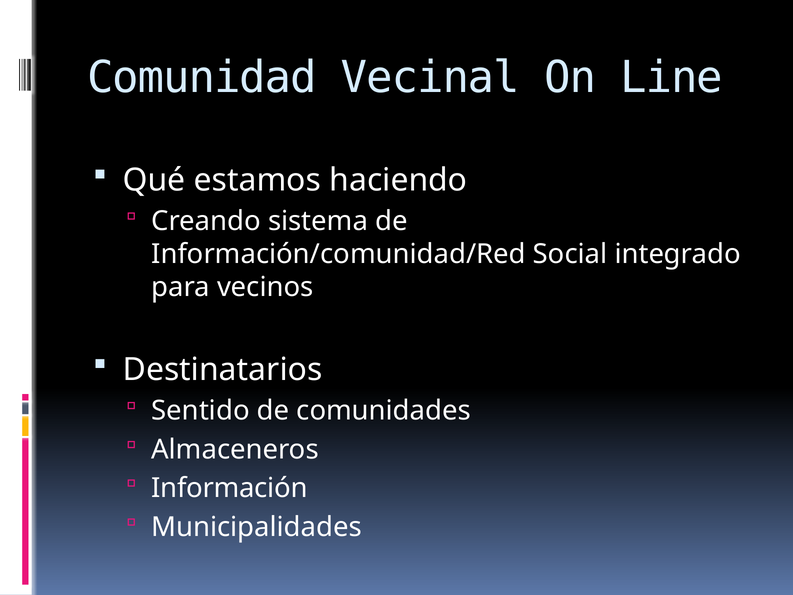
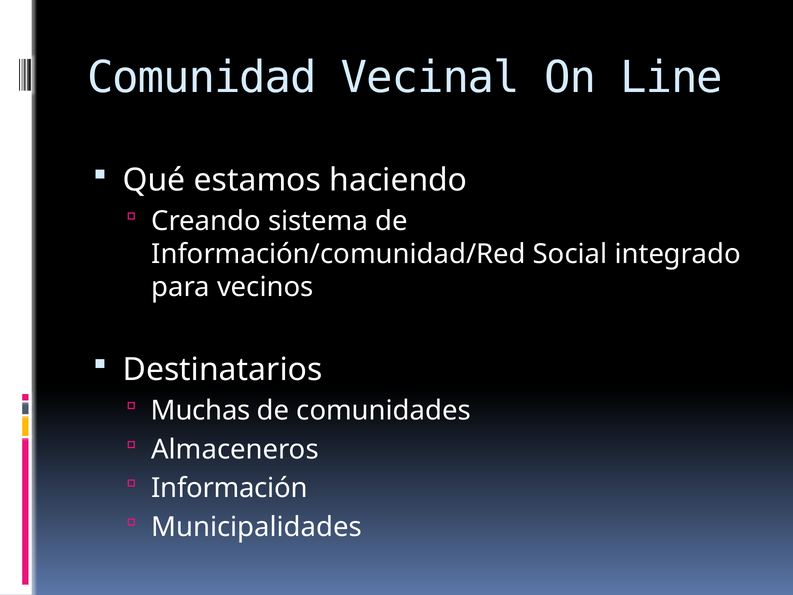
Sentido: Sentido -> Muchas
